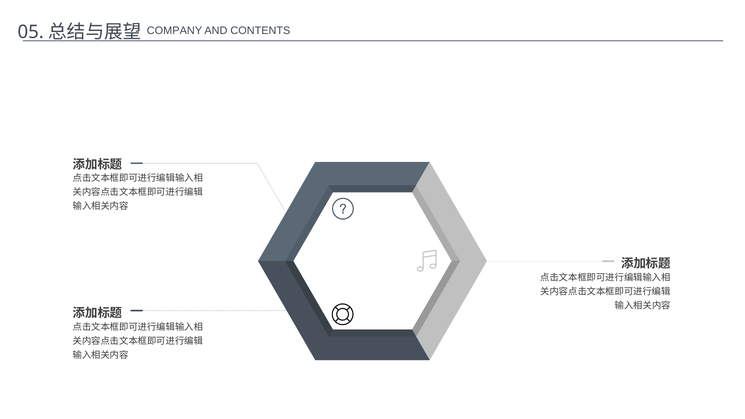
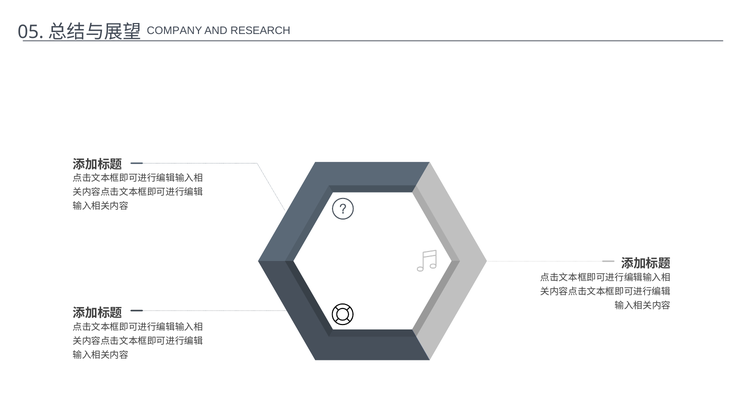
CONTENTS: CONTENTS -> RESEARCH
